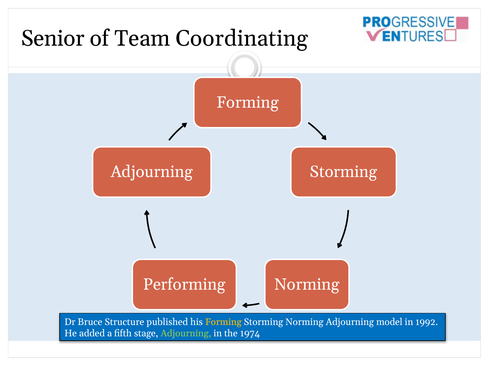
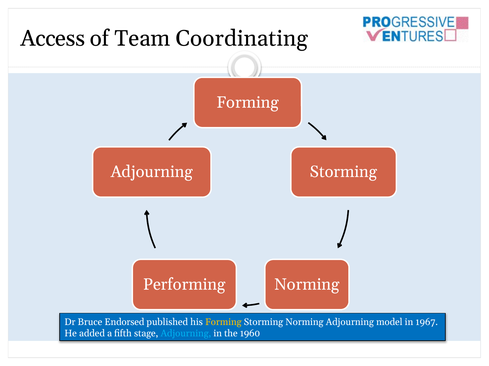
Senior: Senior -> Access
Structure: Structure -> Endorsed
1992: 1992 -> 1967
Adjourning at (186, 334) colour: light green -> light blue
1974: 1974 -> 1960
